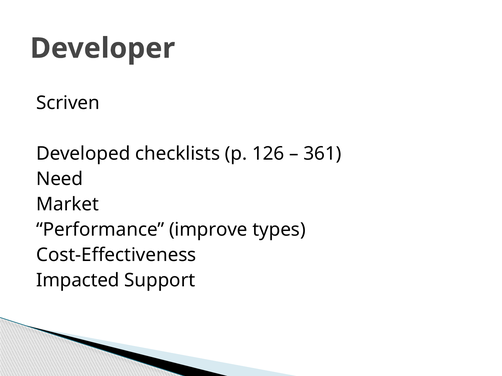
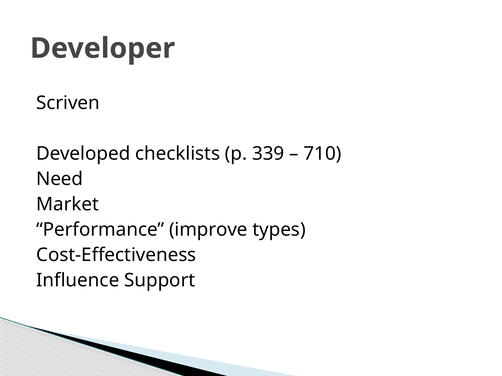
126: 126 -> 339
361: 361 -> 710
Impacted: Impacted -> Influence
